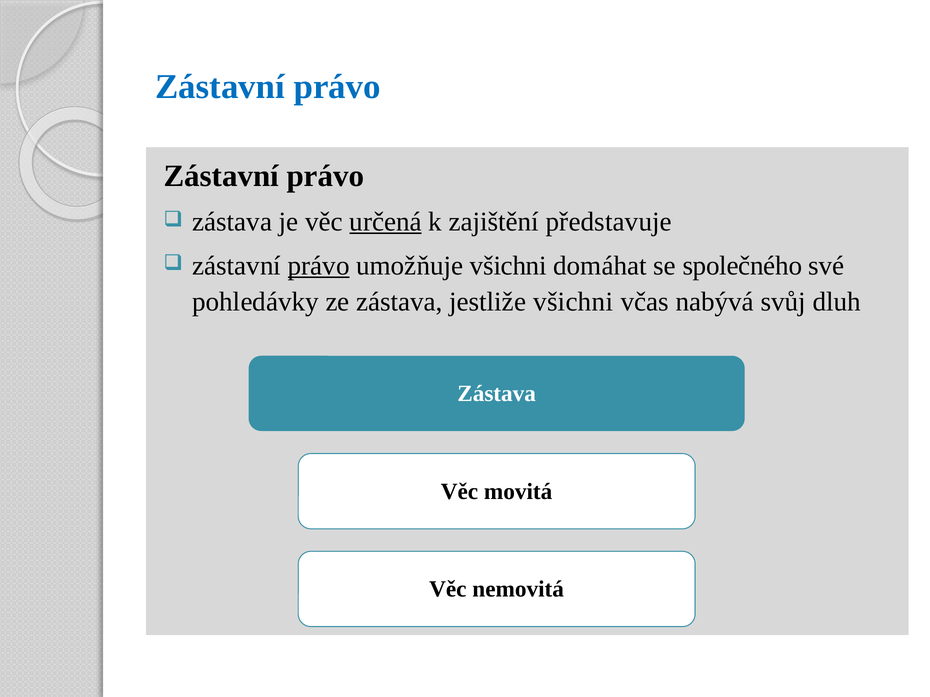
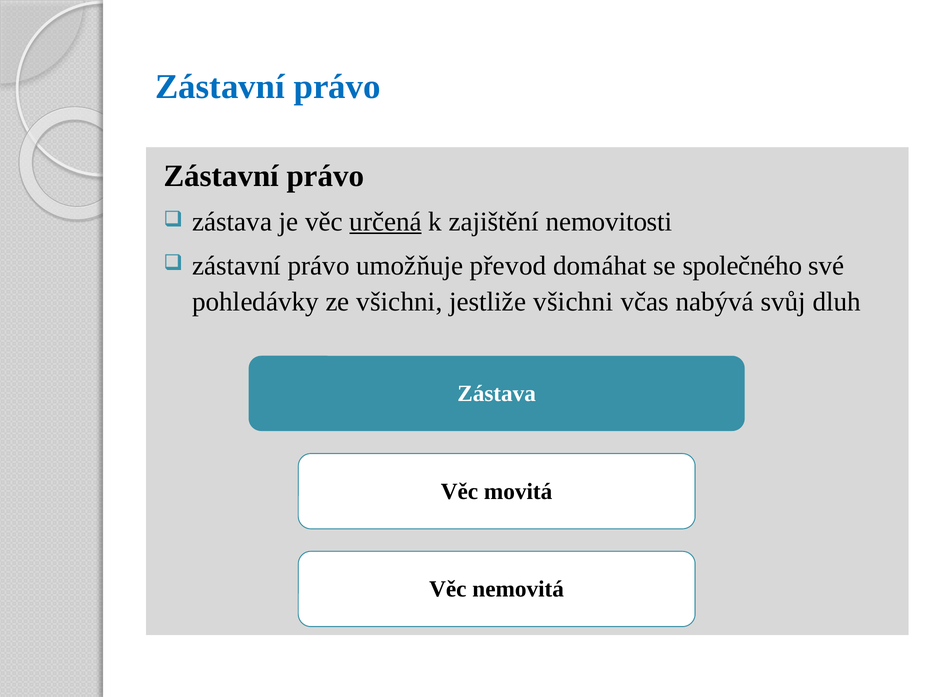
představuje: představuje -> nemovitosti
právo at (319, 266) underline: present -> none
umožňuje všichni: všichni -> převod
ze zástava: zástava -> všichni
